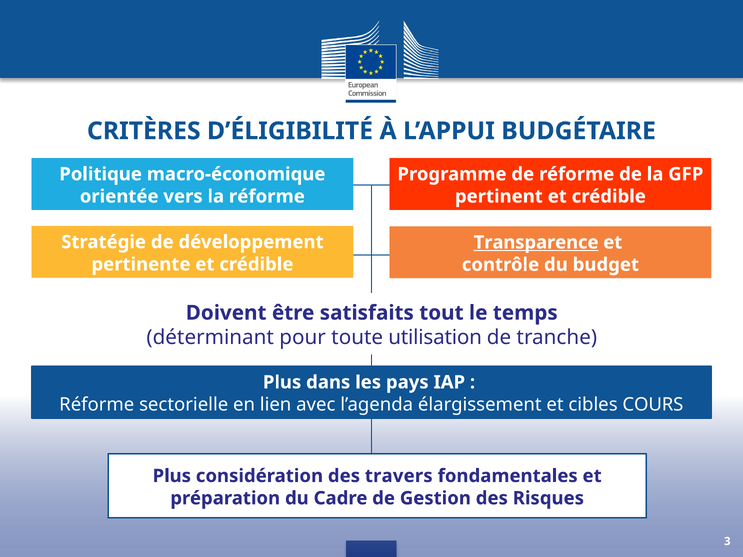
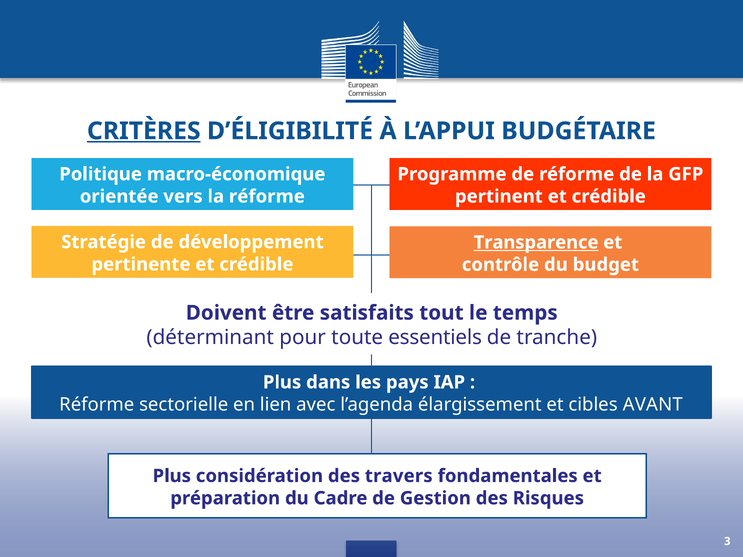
CRITÈRES underline: none -> present
utilisation: utilisation -> essentiels
COURS: COURS -> AVANT
